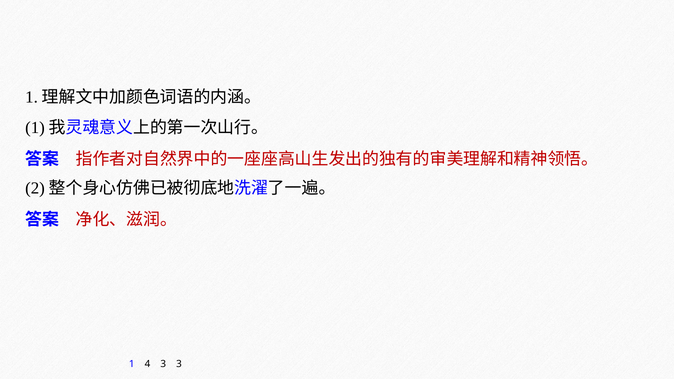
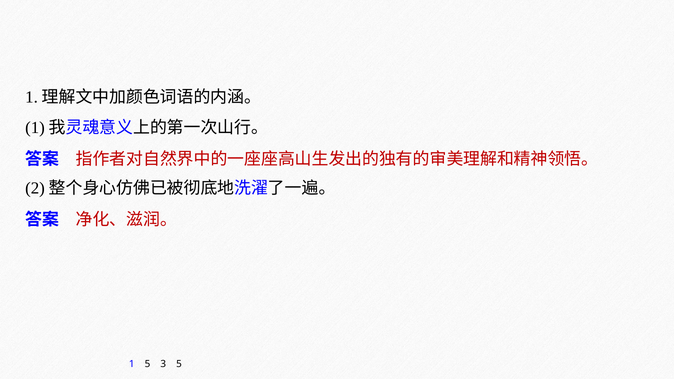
1 4: 4 -> 5
3 3: 3 -> 5
